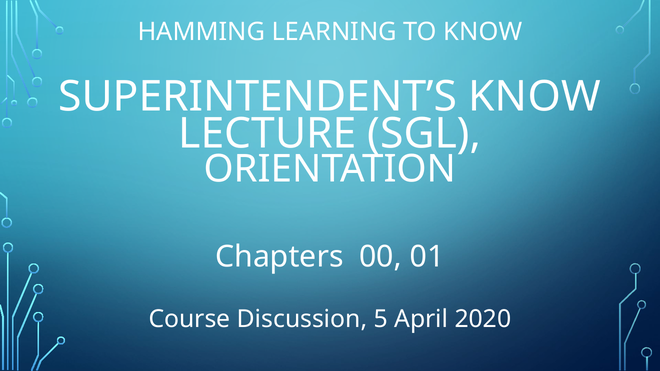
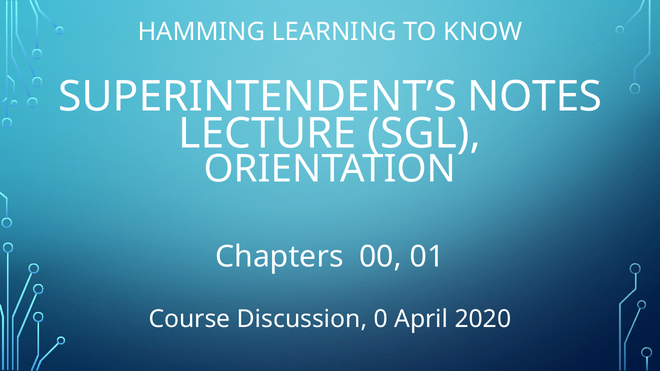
SUPERINTENDENT’S KNOW: KNOW -> NOTES
5: 5 -> 0
